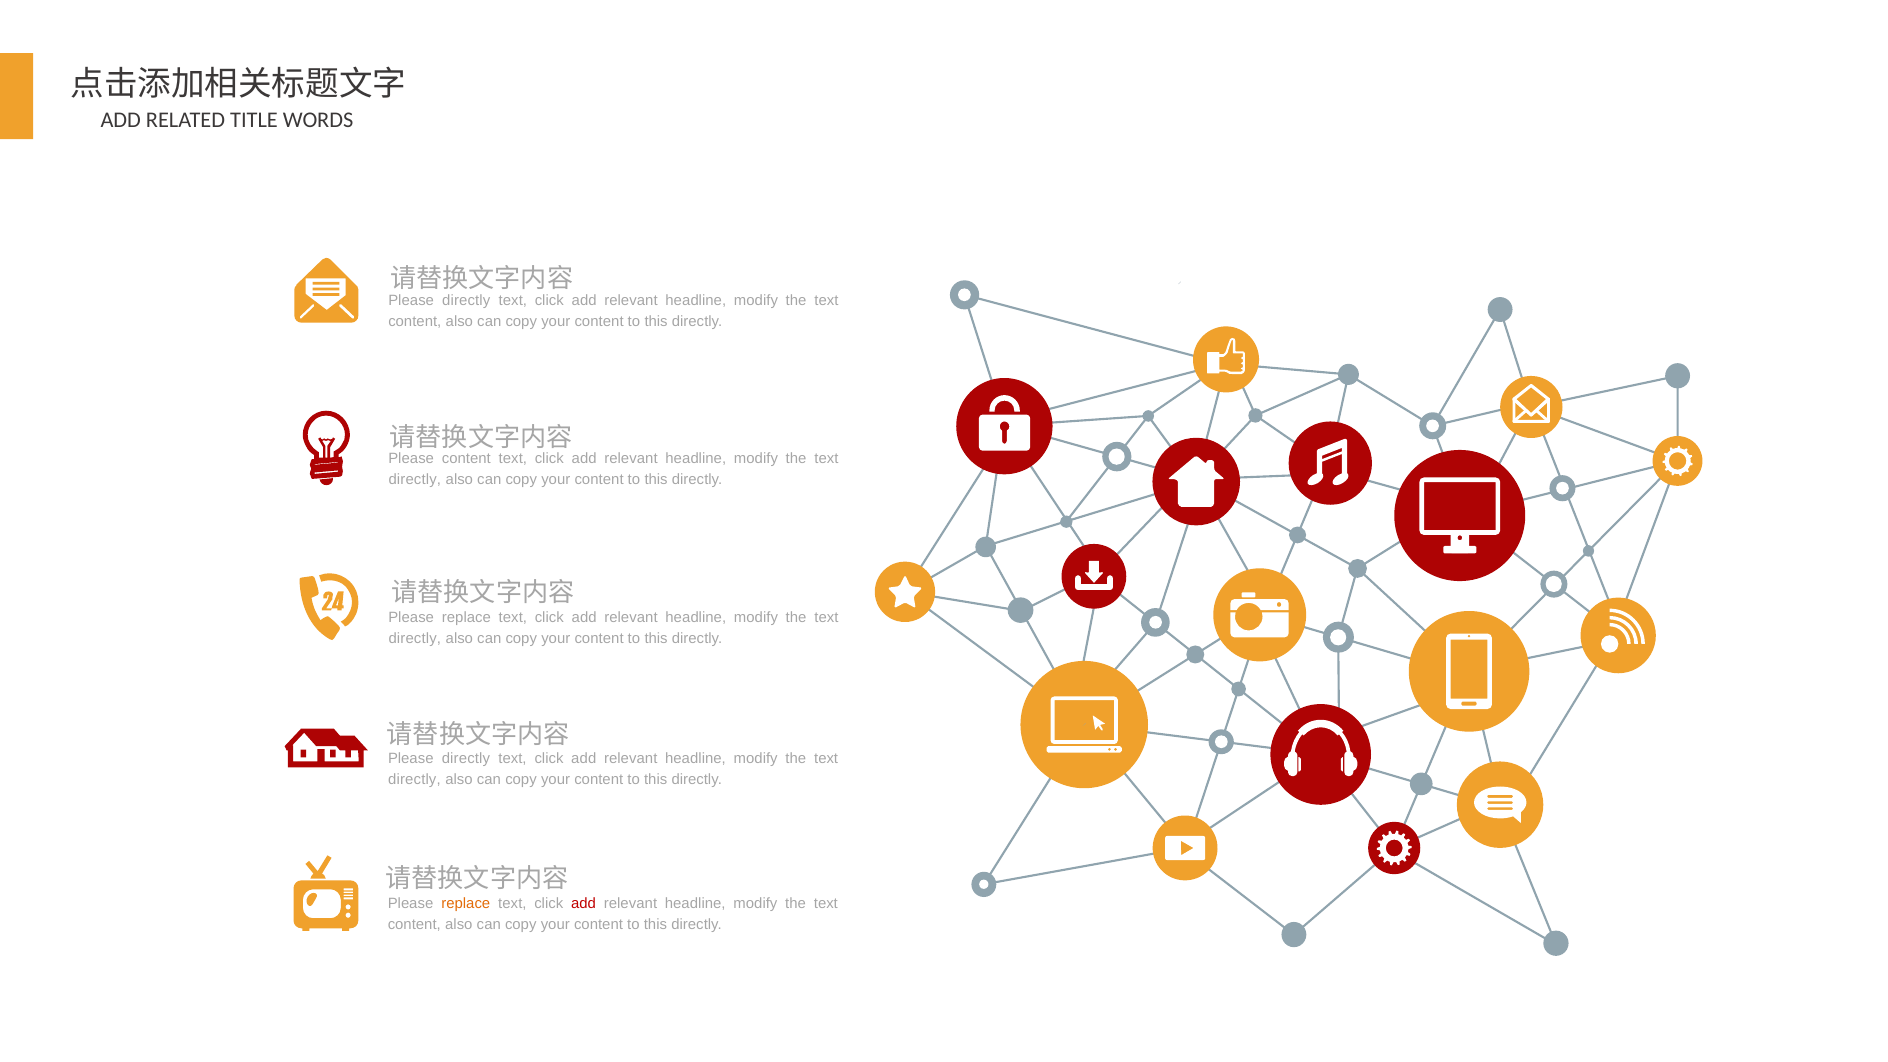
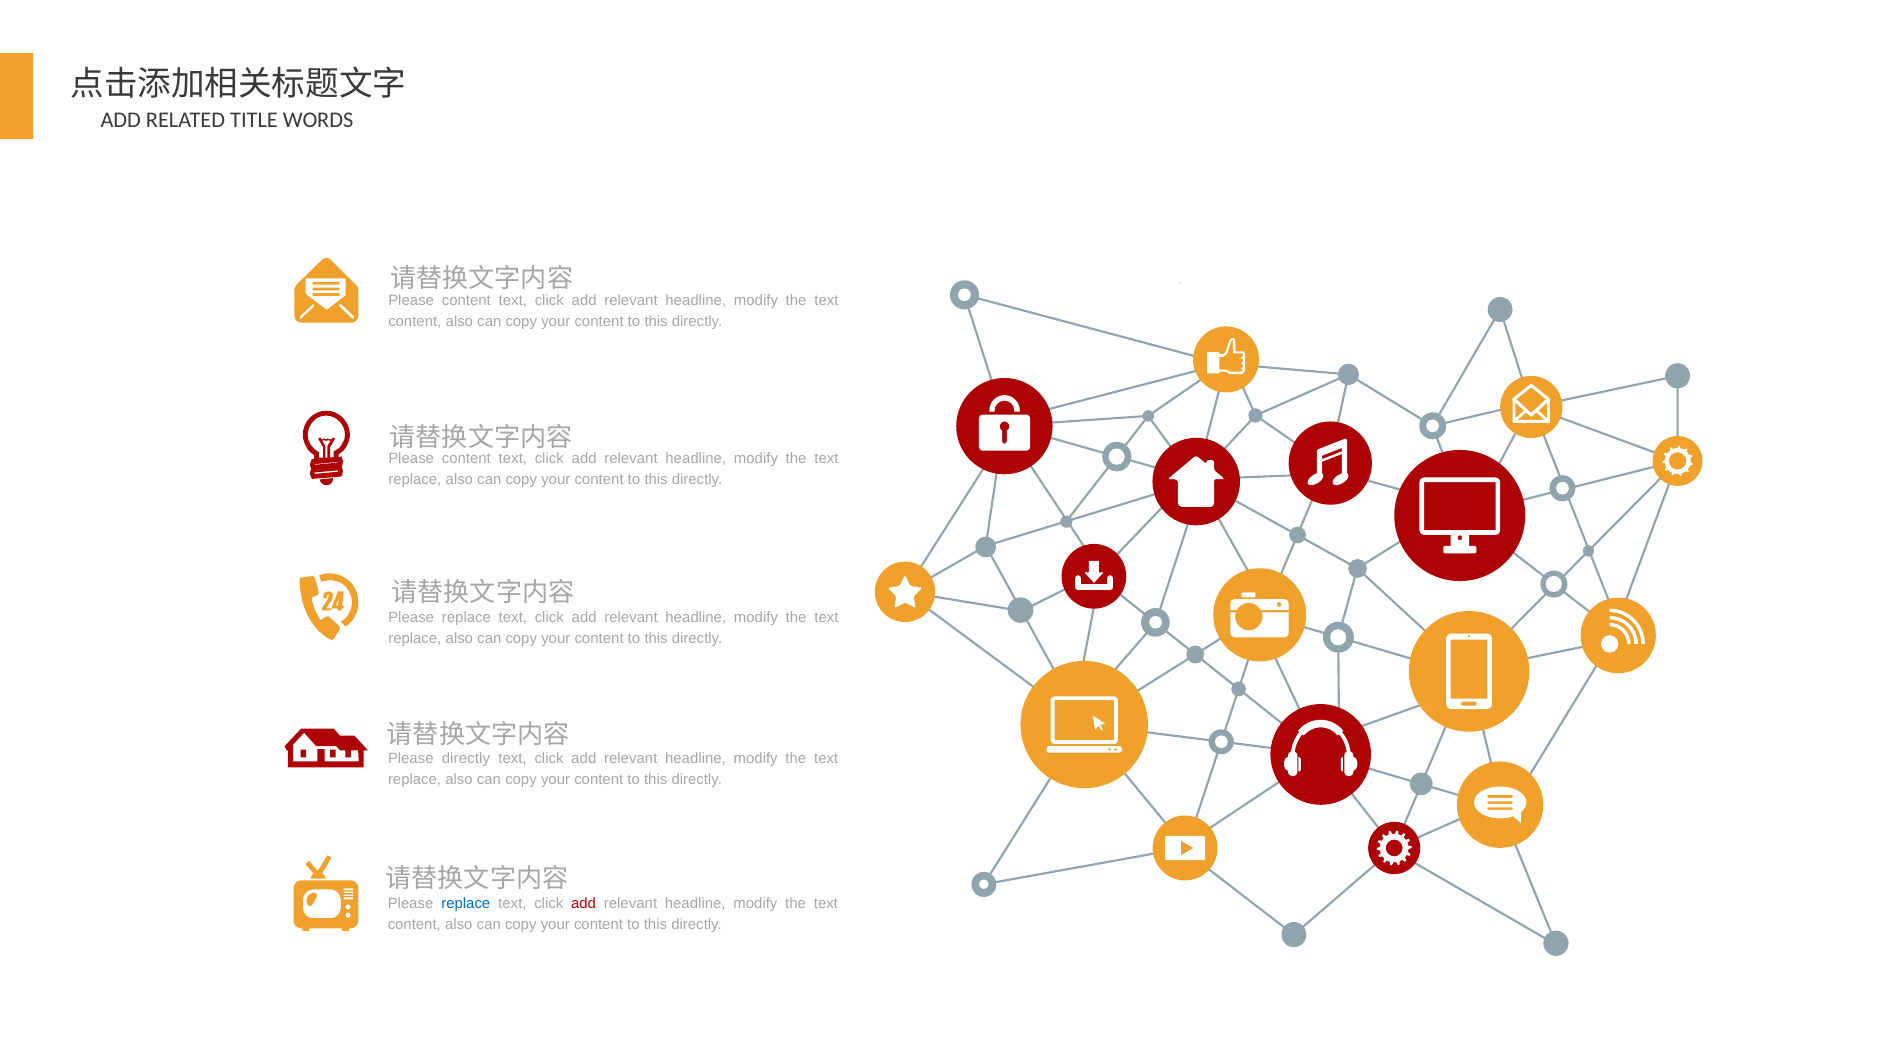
directly at (466, 300): directly -> content
directly at (415, 480): directly -> replace
directly at (415, 639): directly -> replace
directly at (414, 780): directly -> replace
replace at (466, 903) colour: orange -> blue
